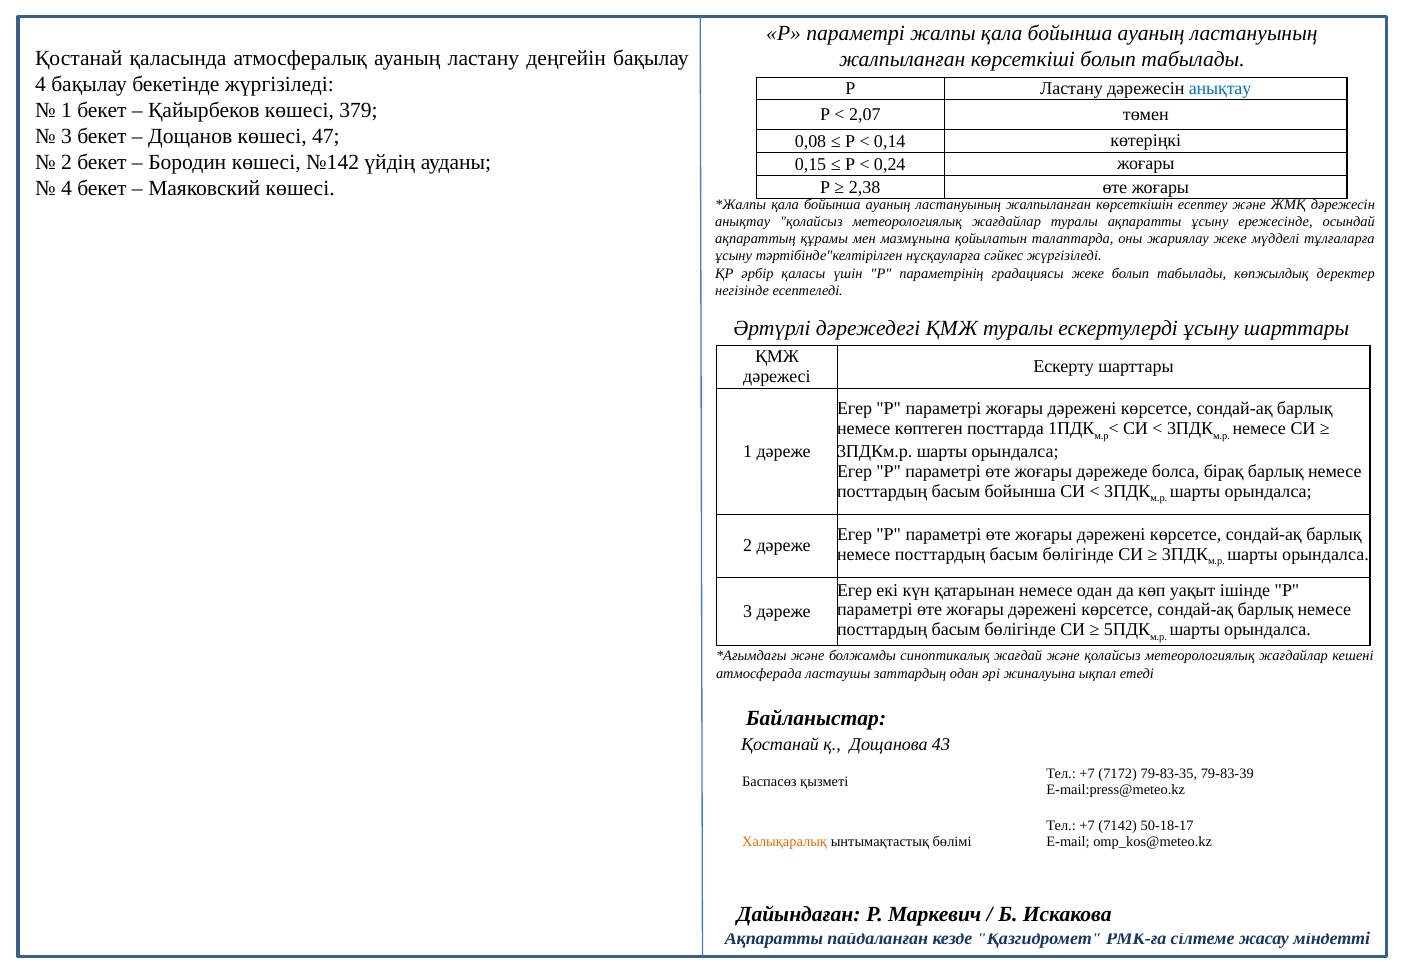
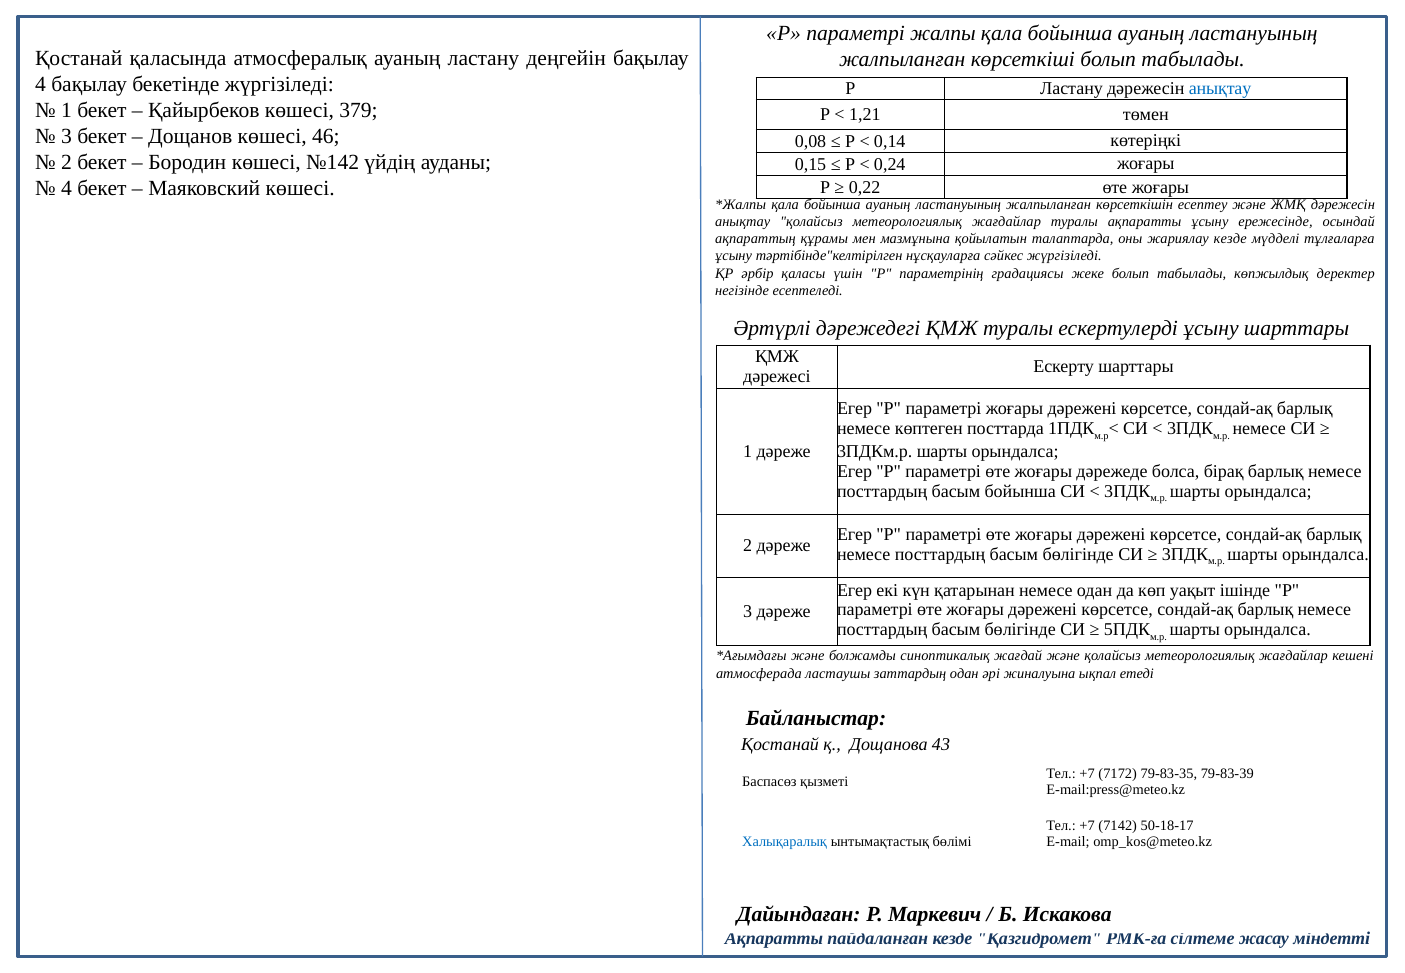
2,07: 2,07 -> 1,21
47: 47 -> 46
2,38: 2,38 -> 0,22
жариялау жеке: жеке -> кезде
Халықаралық colour: orange -> blue
